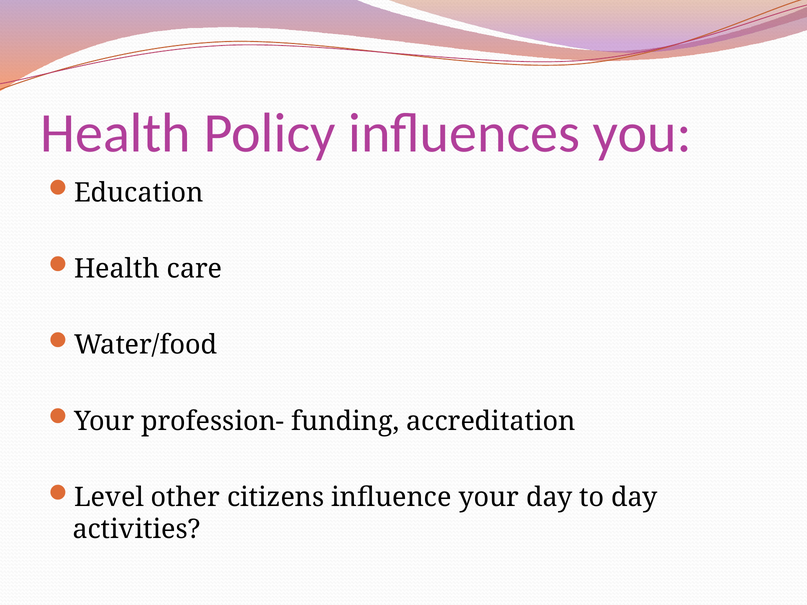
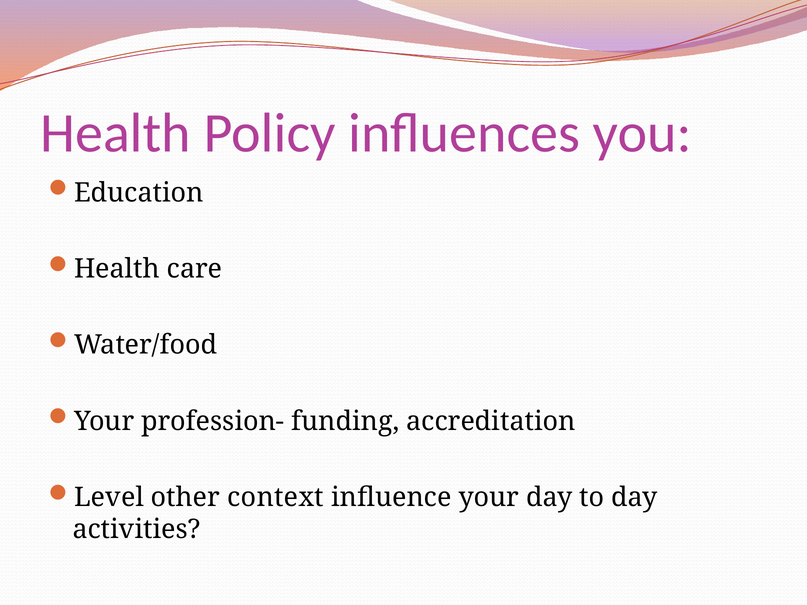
citizens: citizens -> context
